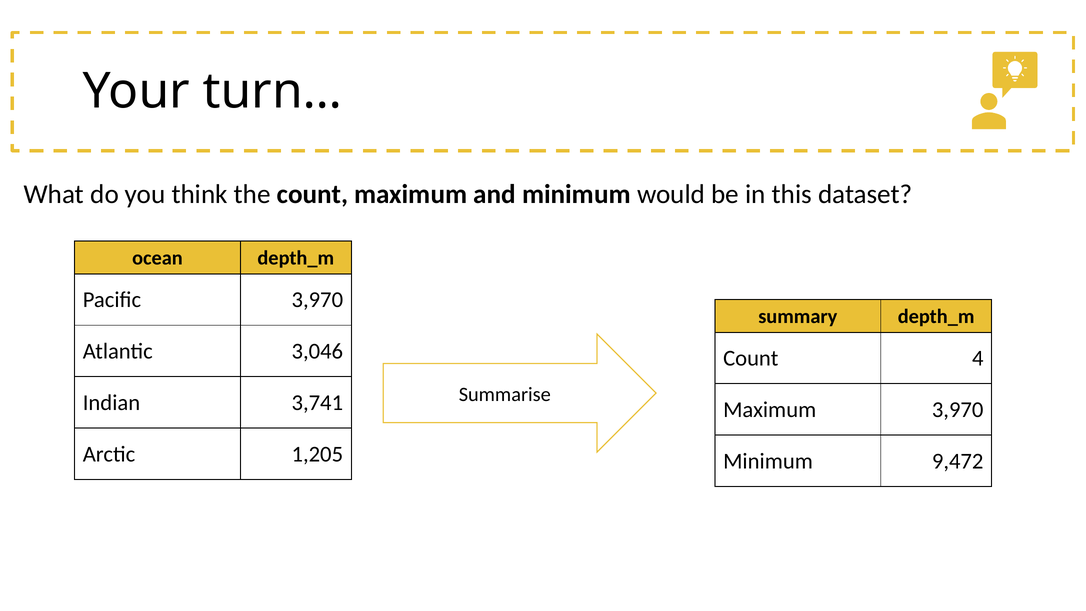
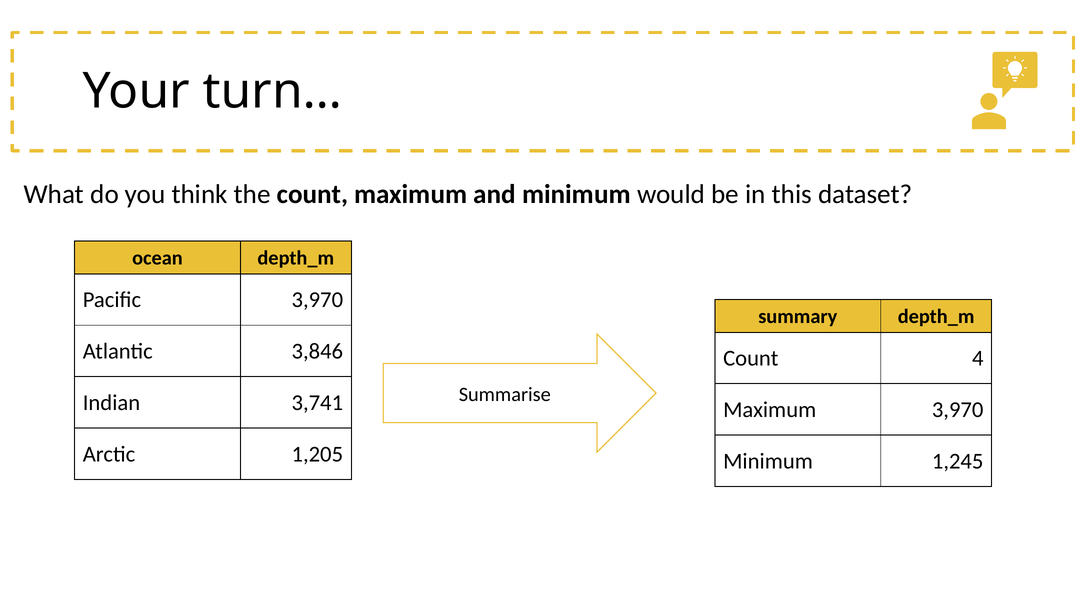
3,046: 3,046 -> 3,846
9,472: 9,472 -> 1,245
